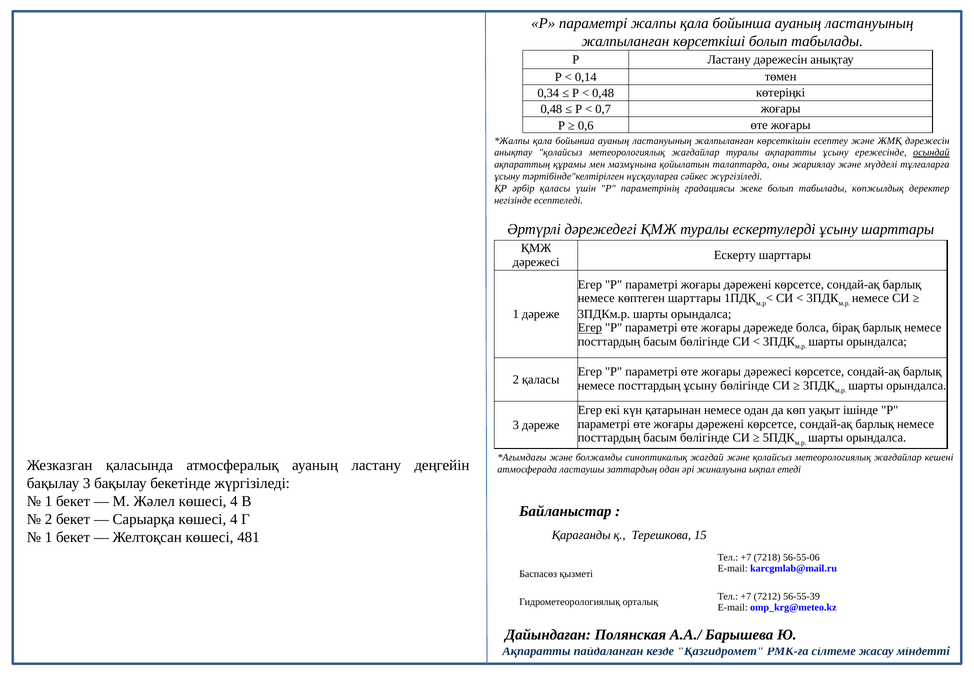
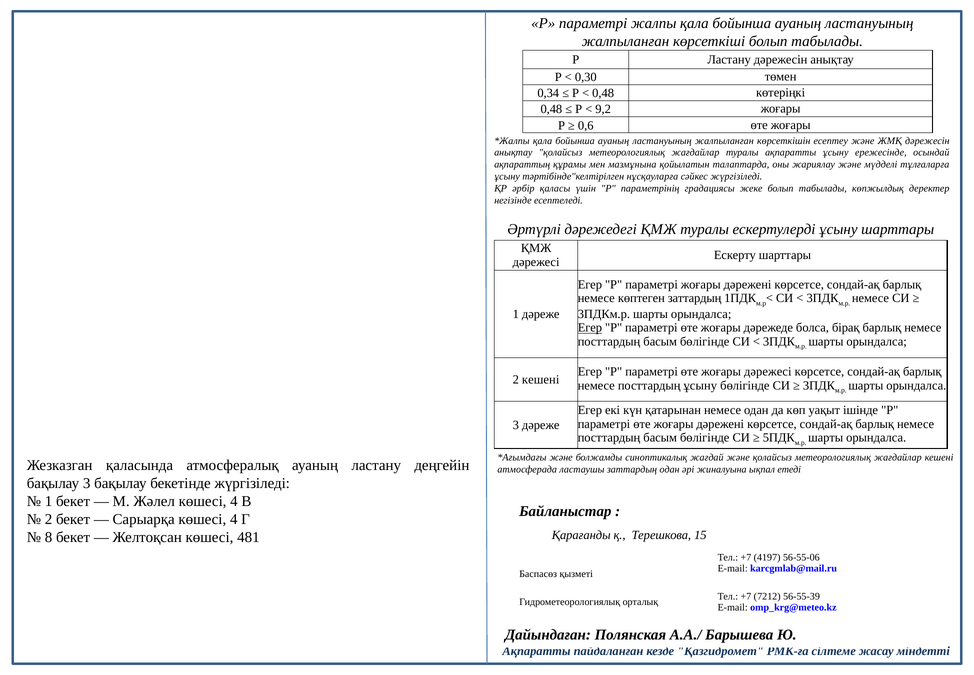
0,14: 0,14 -> 0,30
0,7: 0,7 -> 9,2
осындай underline: present -> none
көптеген шарттары: шарттары -> заттардың
2 қаласы: қаласы -> кешені
1 at (49, 537): 1 -> 8
7218: 7218 -> 4197
